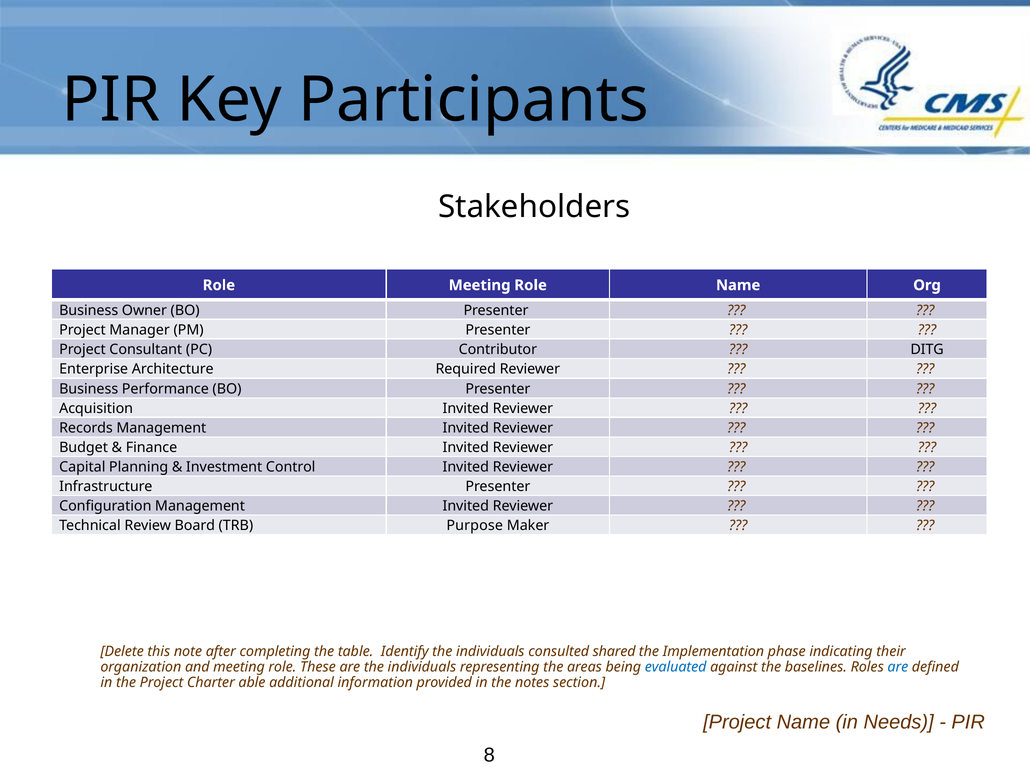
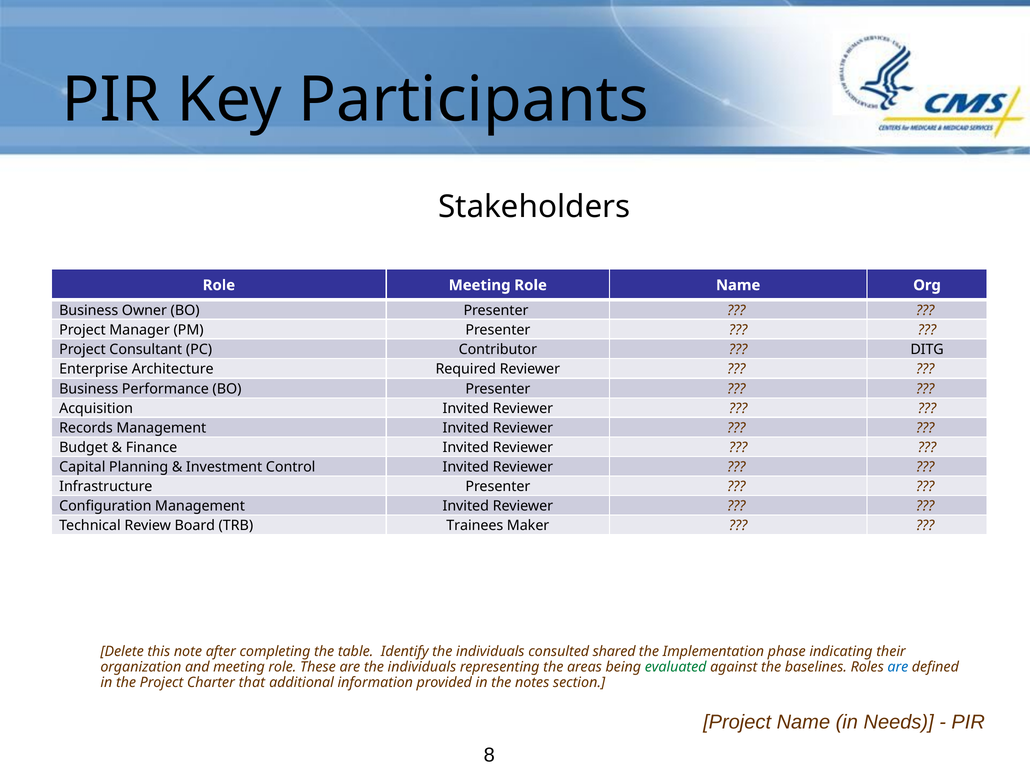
Purpose: Purpose -> Trainees
evaluated colour: blue -> green
able: able -> that
